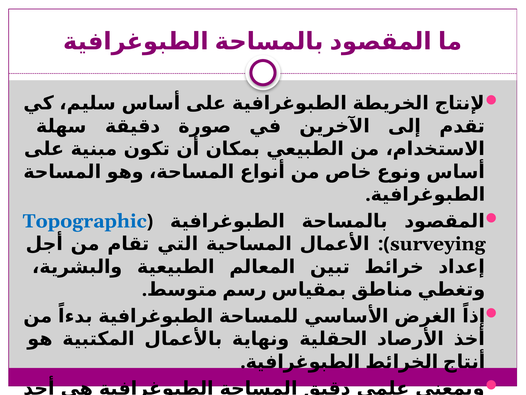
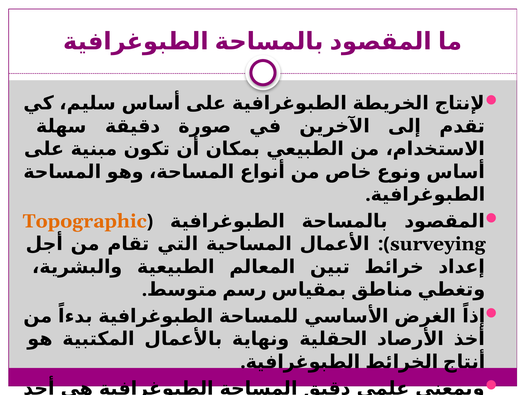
Topographic colour: blue -> orange
